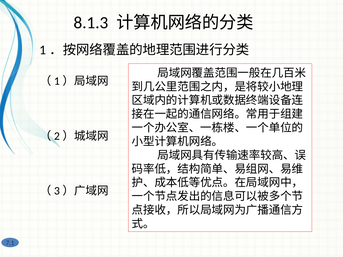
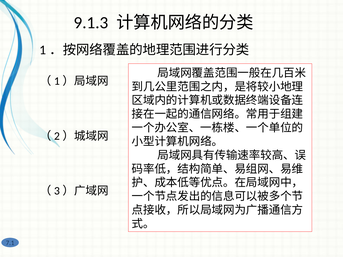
8.1.3: 8.1.3 -> 9.1.3
